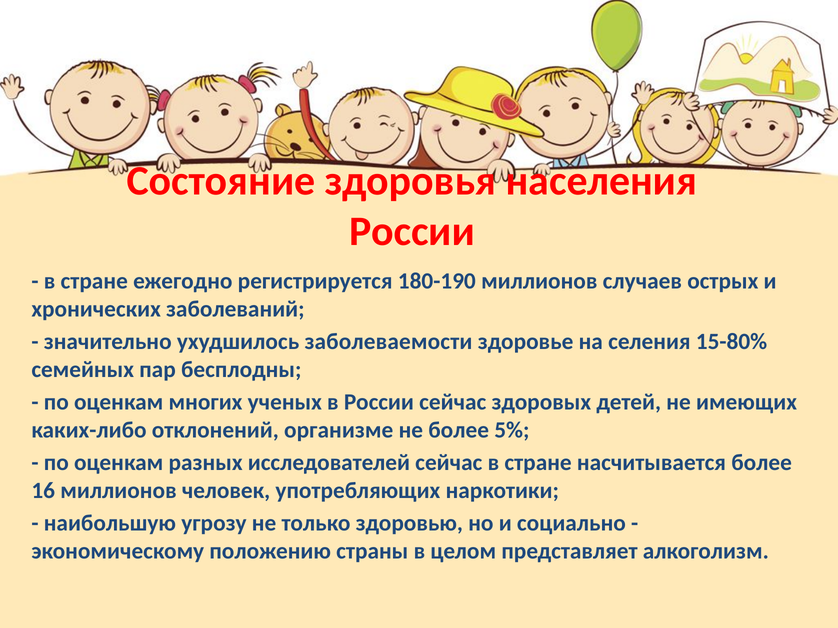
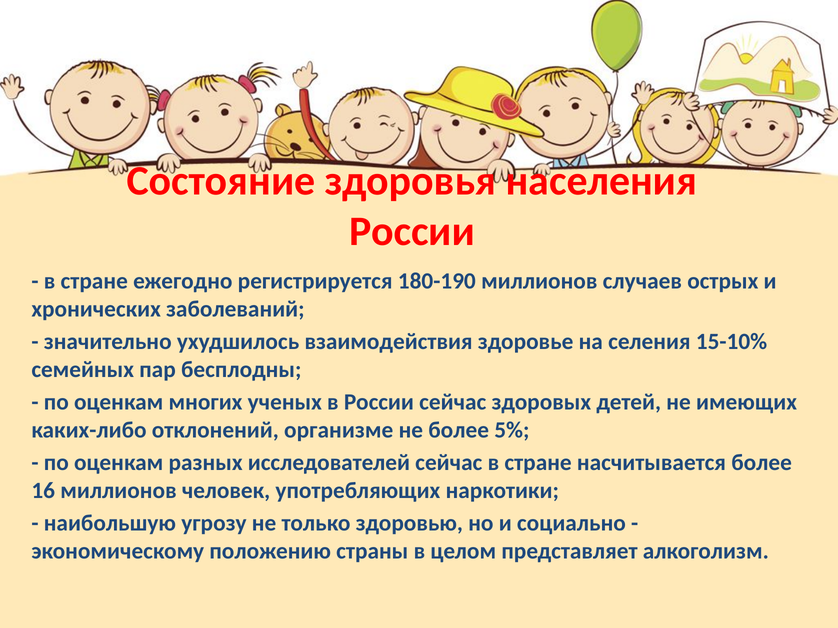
заболеваемости: заболеваемости -> взаимодействия
15-80%: 15-80% -> 15-10%
